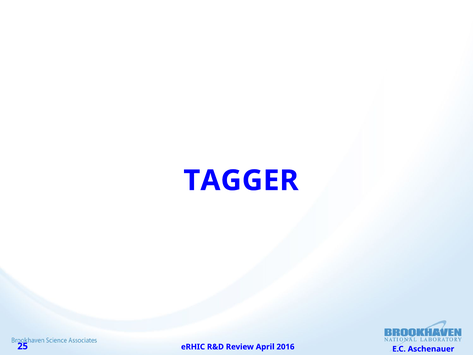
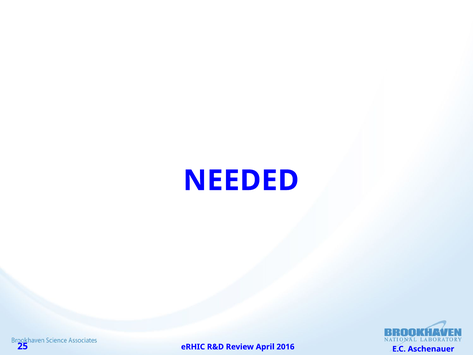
TAGGER: TAGGER -> NEEDED
